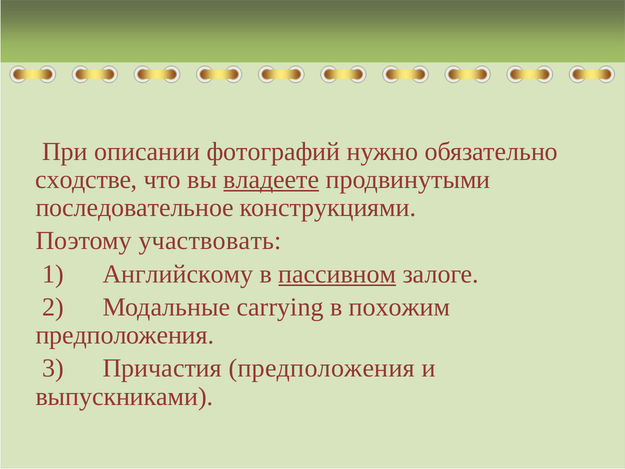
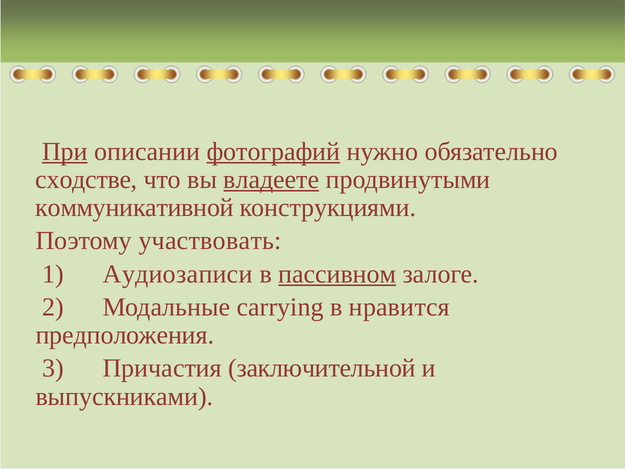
При underline: none -> present
фотографий underline: none -> present
последовательное: последовательное -> коммуникативной
Английскому: Английскому -> Аудиозаписи
похожим: похожим -> нравится
Причастия предположения: предположения -> заключительной
